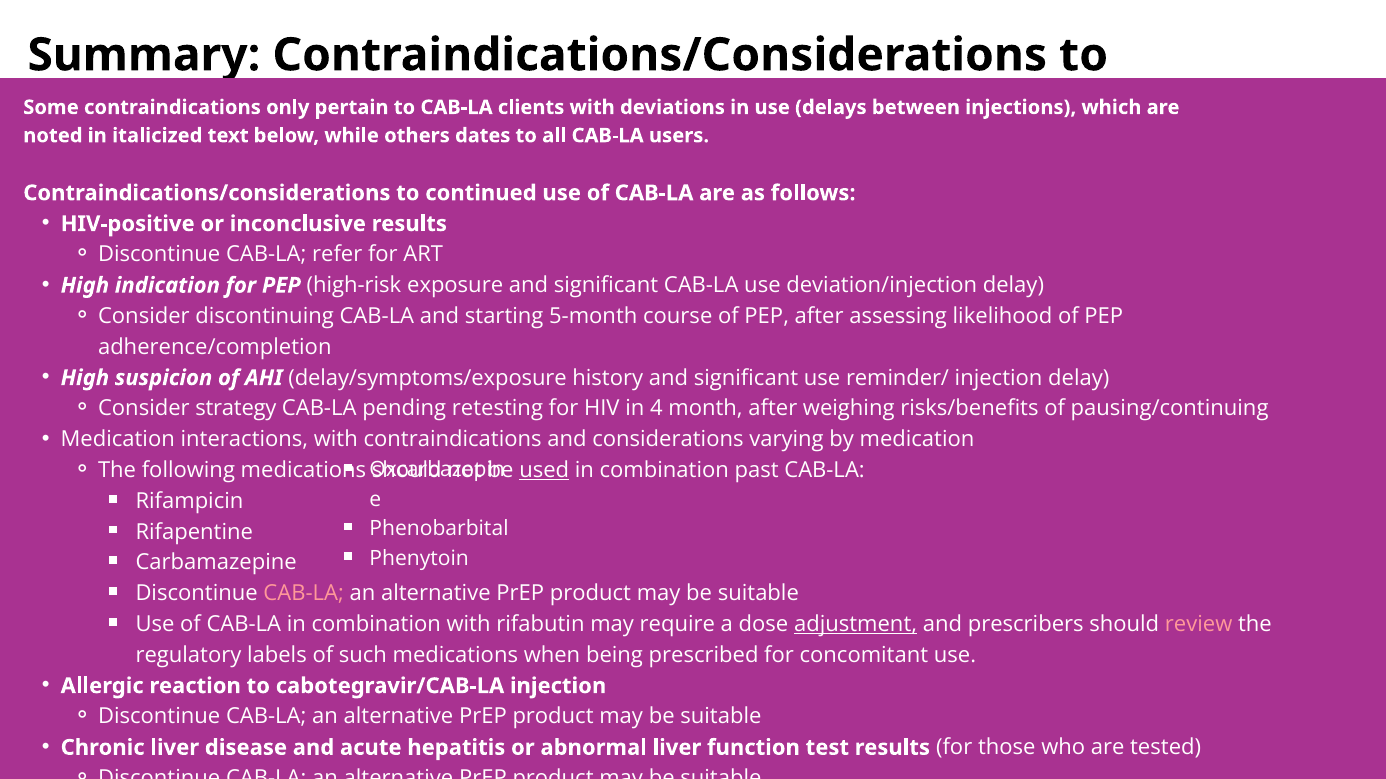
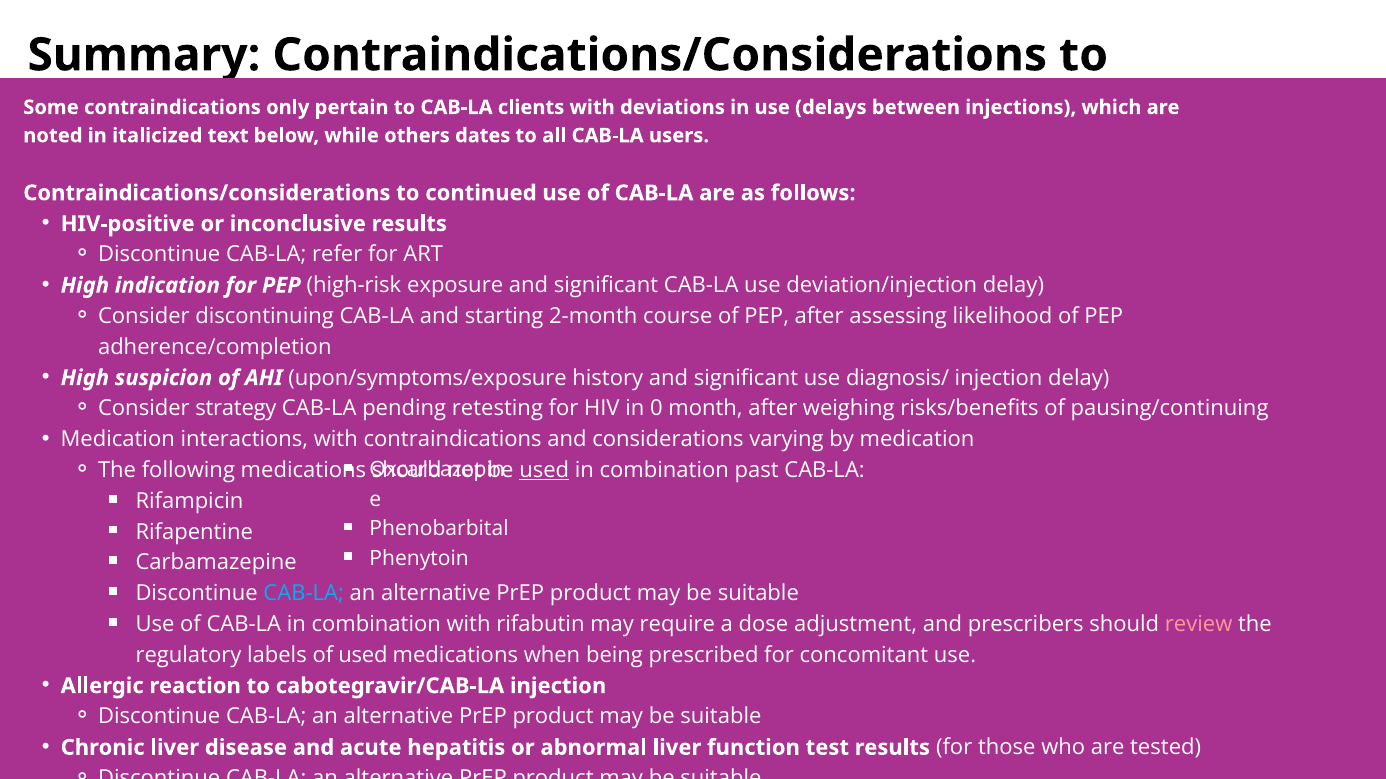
5-month: 5-month -> 2-month
delay/symptoms/exposure: delay/symptoms/exposure -> upon/symptoms/exposure
reminder/: reminder/ -> diagnosis/
4: 4 -> 0
CAB-LA at (304, 594) colour: pink -> light blue
adjustment underline: present -> none
of such: such -> used
